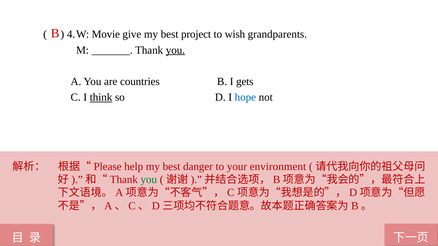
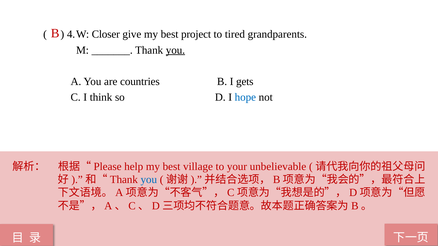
Movie: Movie -> Closer
wish: wish -> tired
think underline: present -> none
danger: danger -> village
environment: environment -> unbelievable
you at (149, 180) colour: green -> blue
